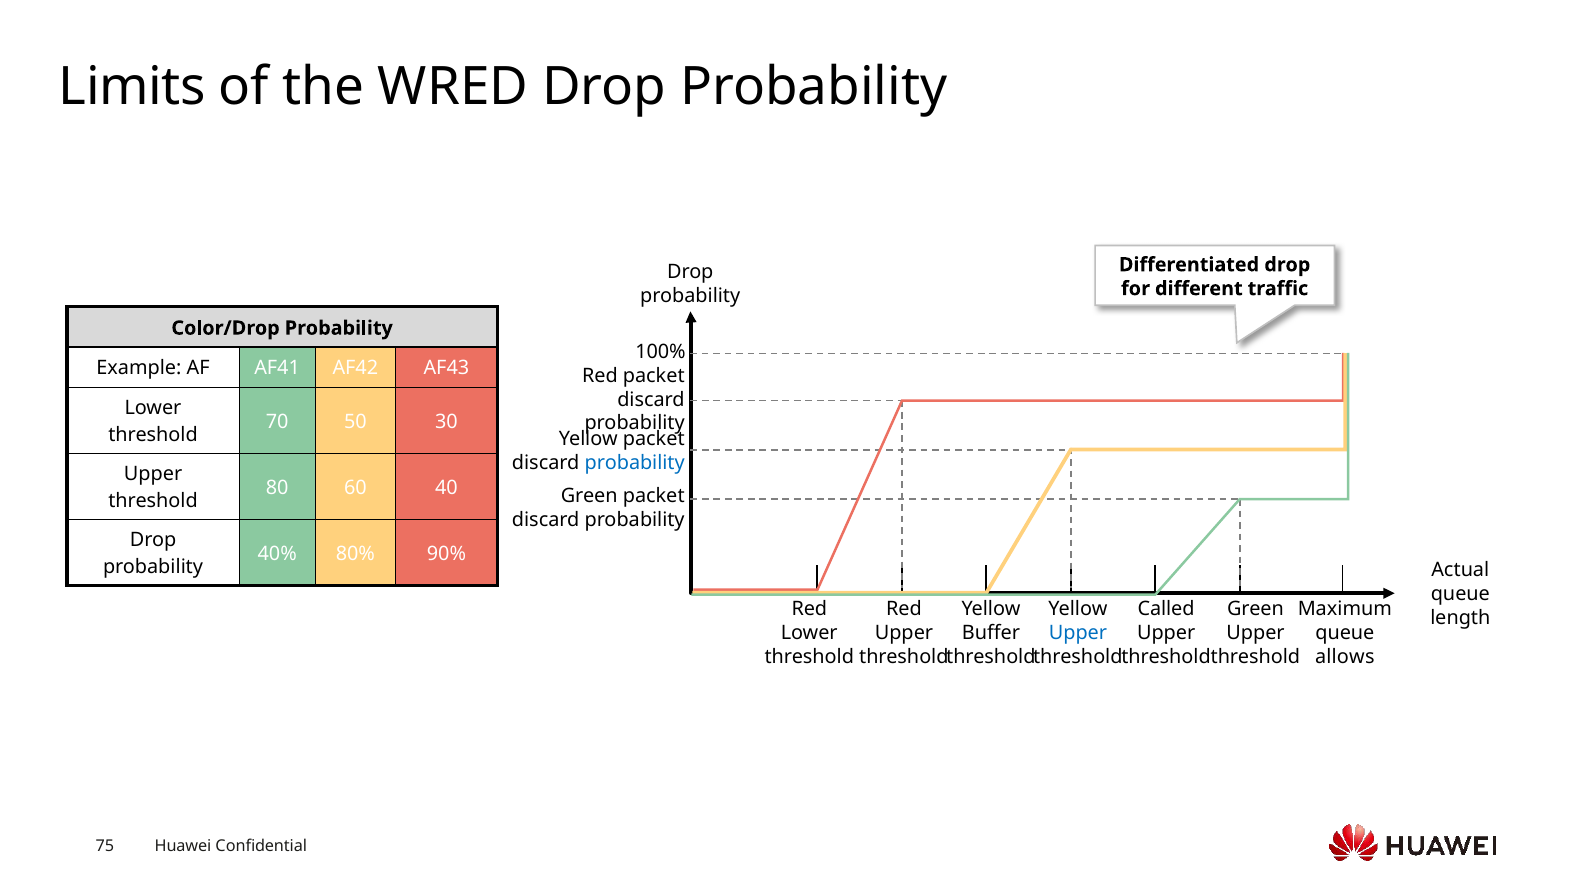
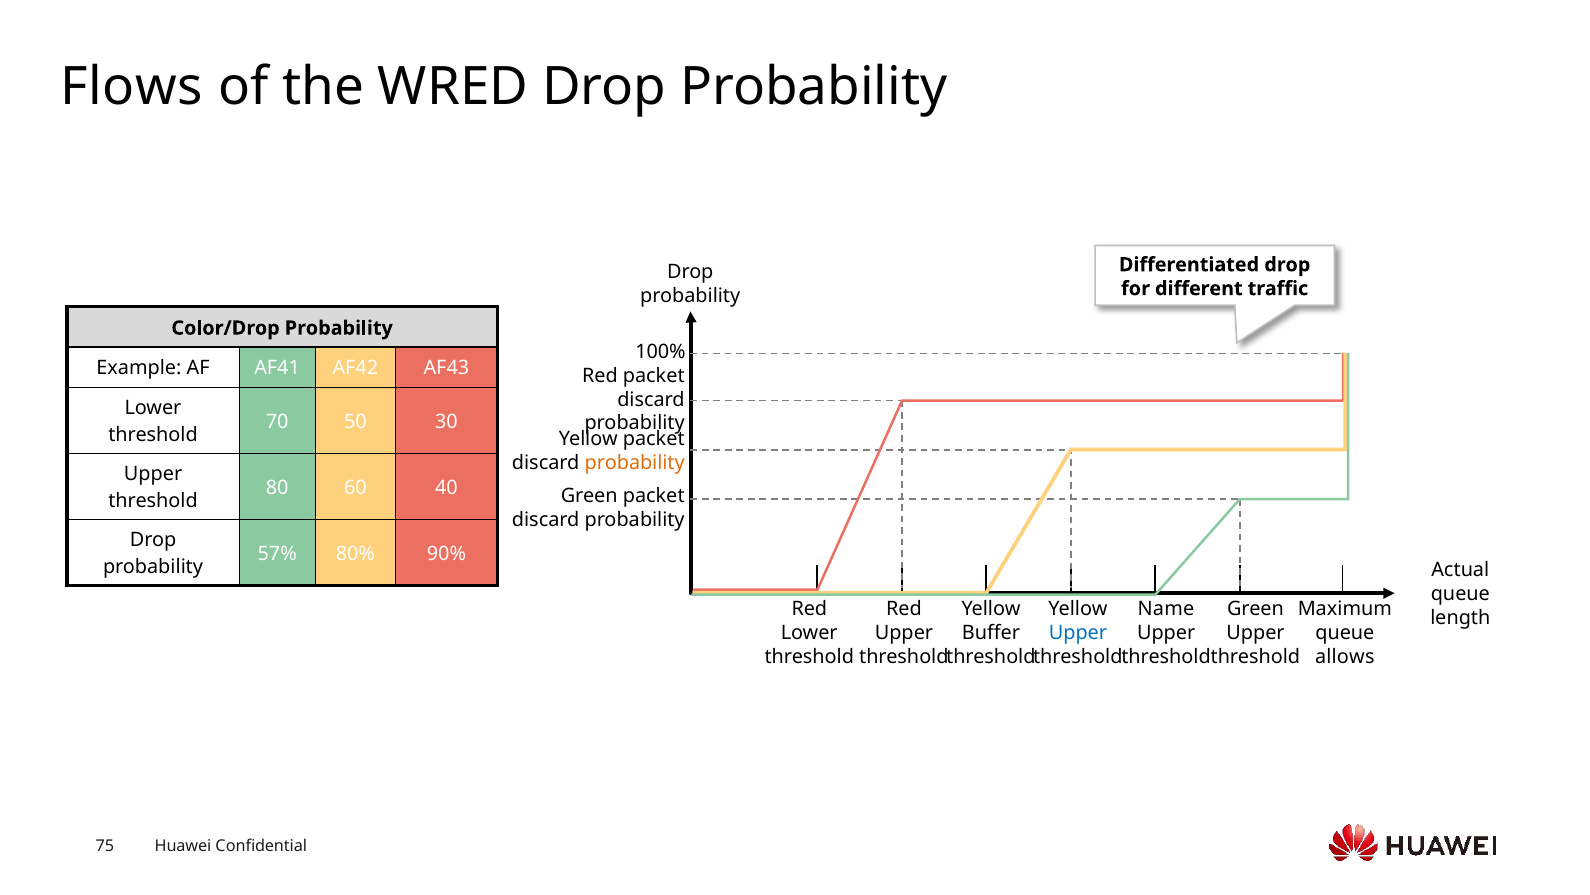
Limits: Limits -> Flows
probability at (635, 463) colour: blue -> orange
40%: 40% -> 57%
Called: Called -> Name
